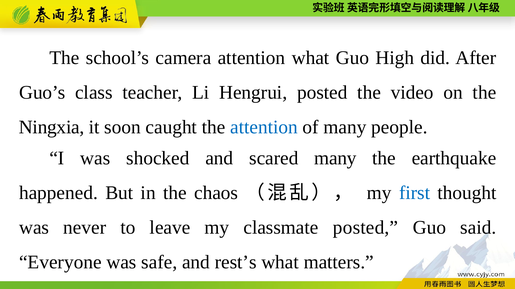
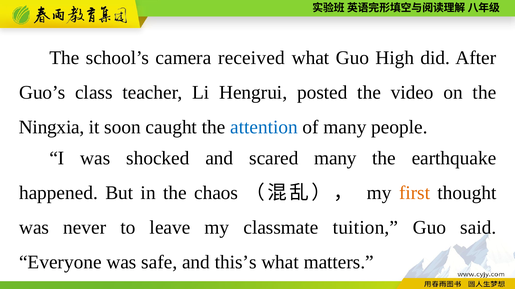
camera attention: attention -> received
first colour: blue -> orange
classmate posted: posted -> tuition
rest’s: rest’s -> this’s
